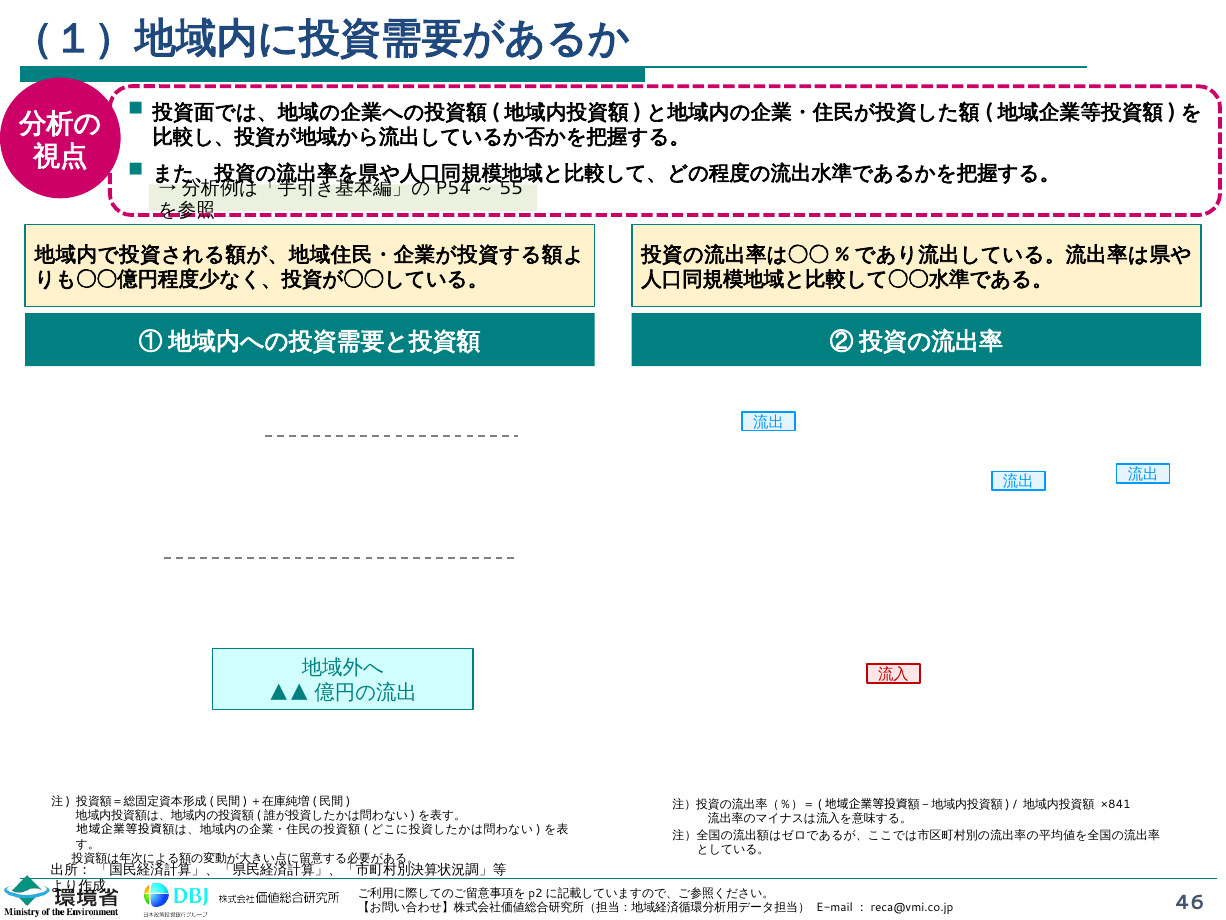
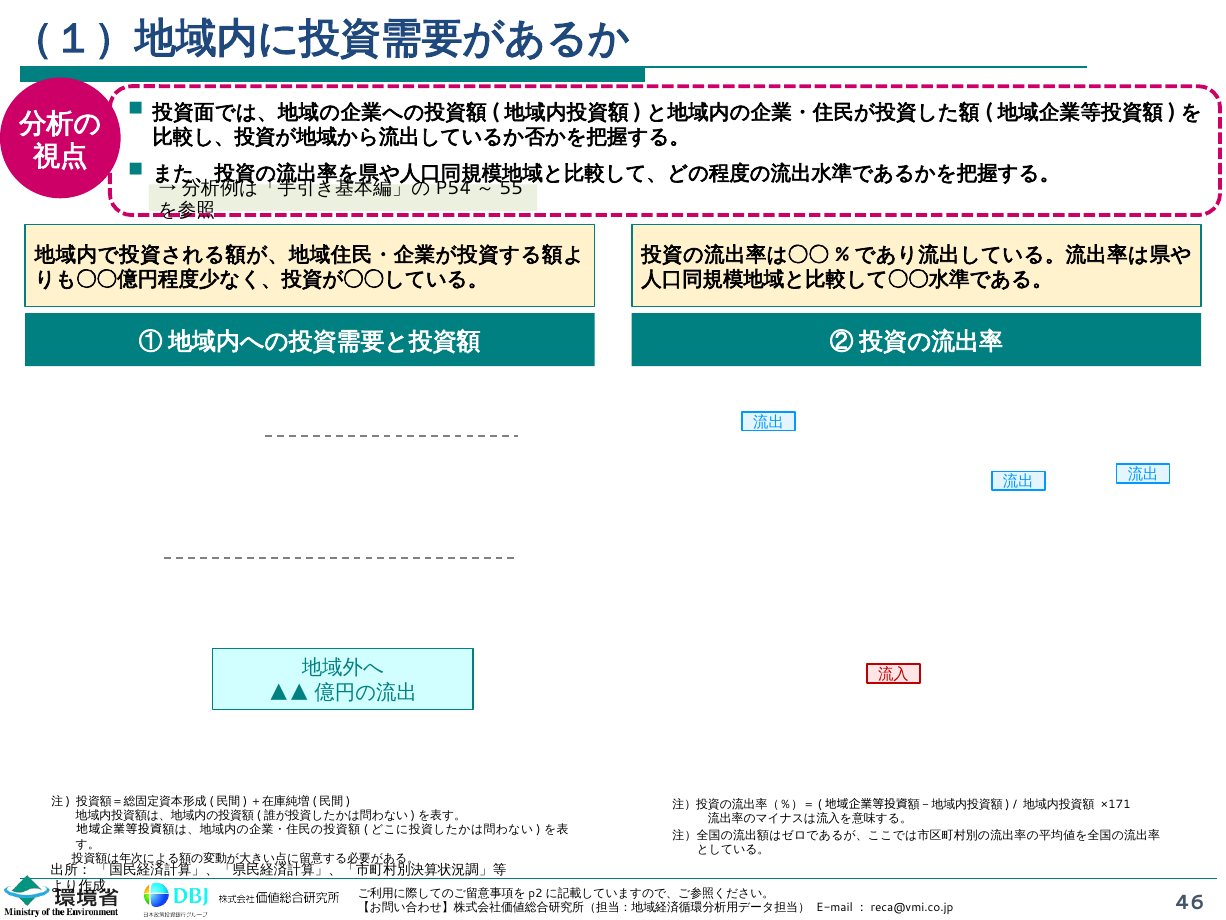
×841: ×841 -> ×171
